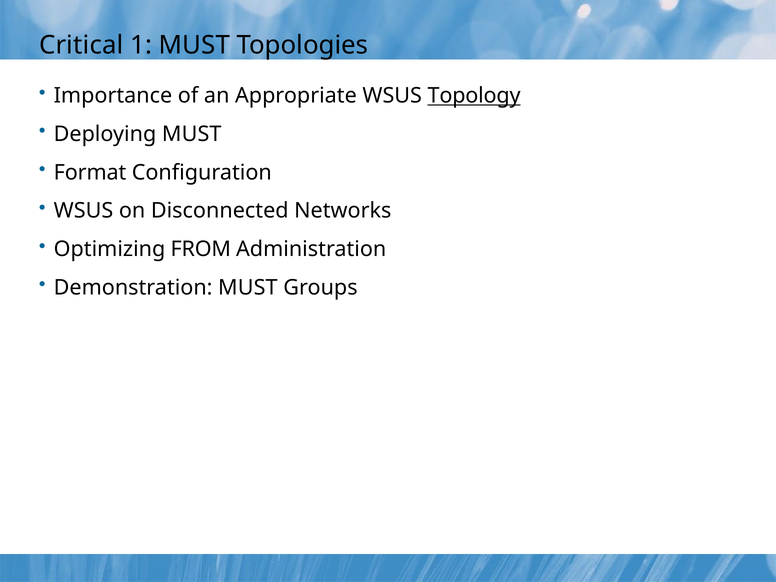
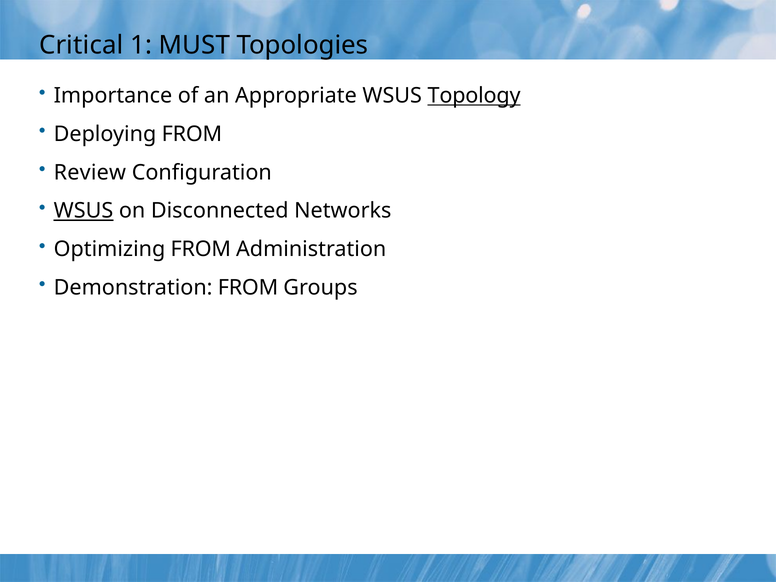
Deploying MUST: MUST -> FROM
Format: Format -> Review
WSUS at (84, 211) underline: none -> present
Demonstration MUST: MUST -> FROM
